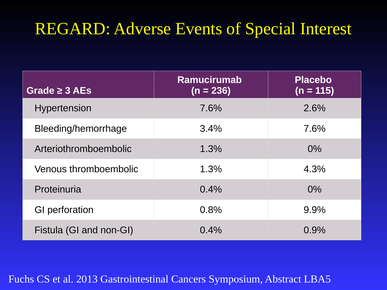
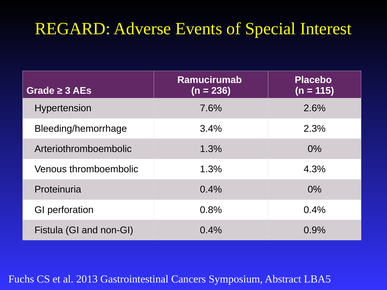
3.4% 7.6%: 7.6% -> 2.3%
0.8% 9.9%: 9.9% -> 0.4%
